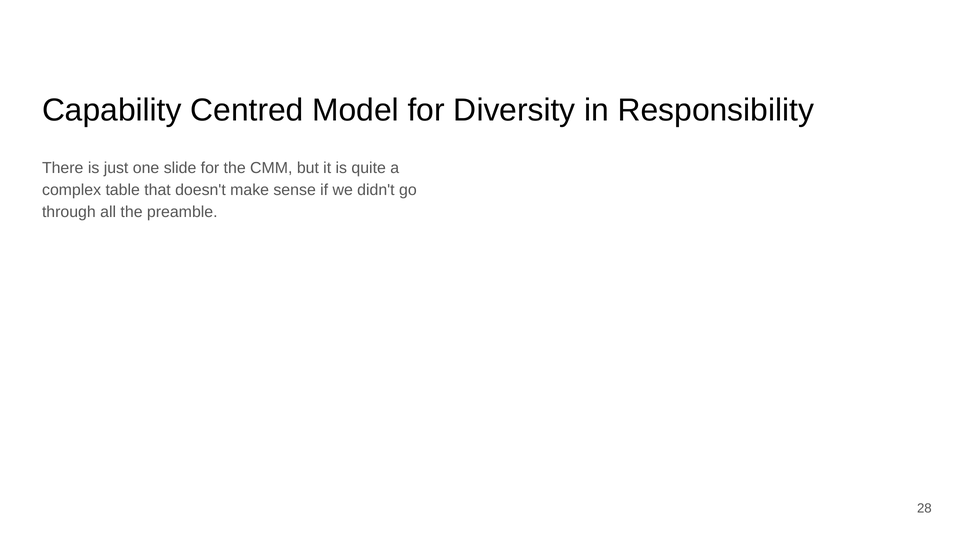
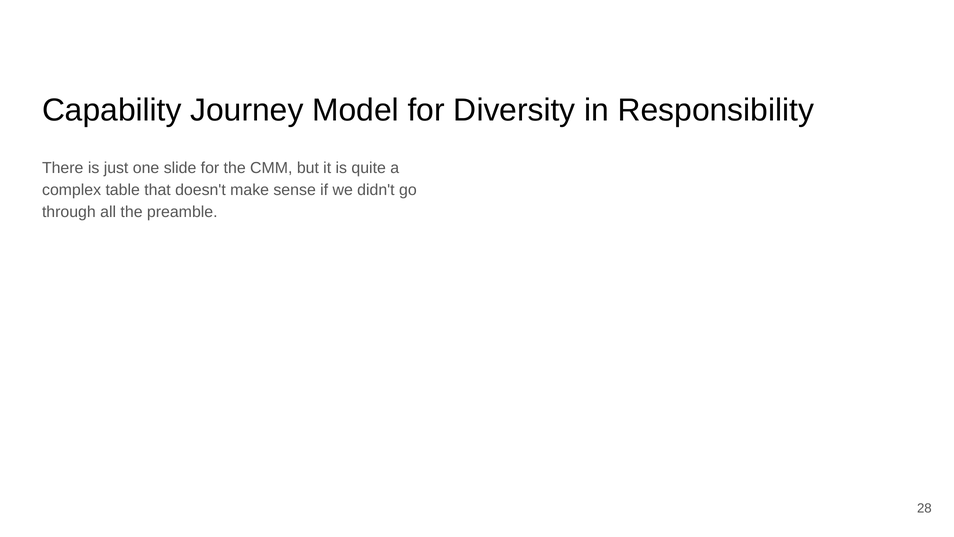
Centred: Centred -> Journey
